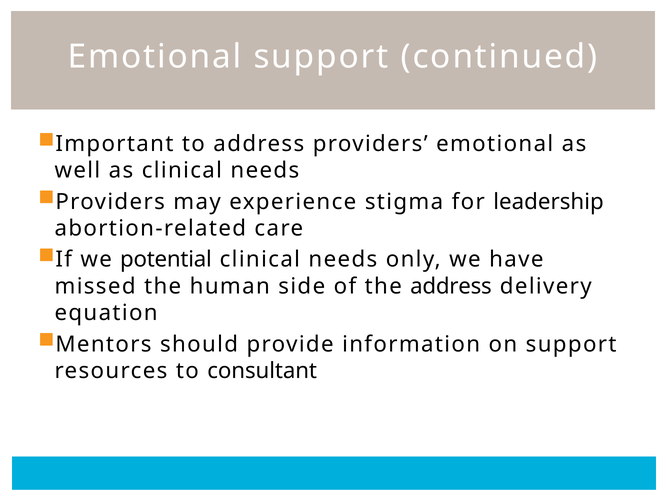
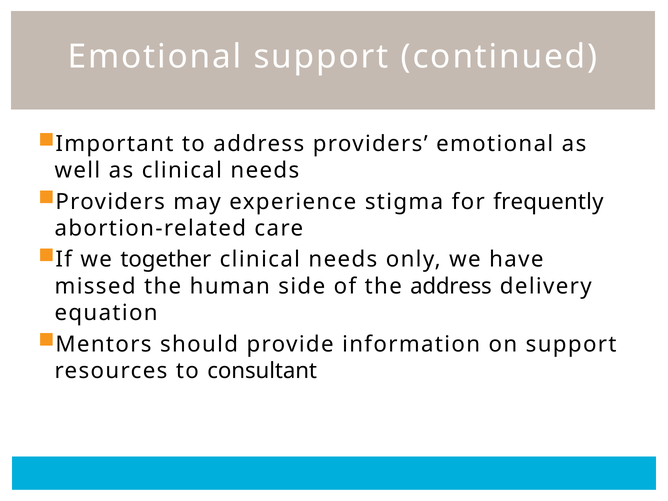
leadership: leadership -> frequently
potential: potential -> together
